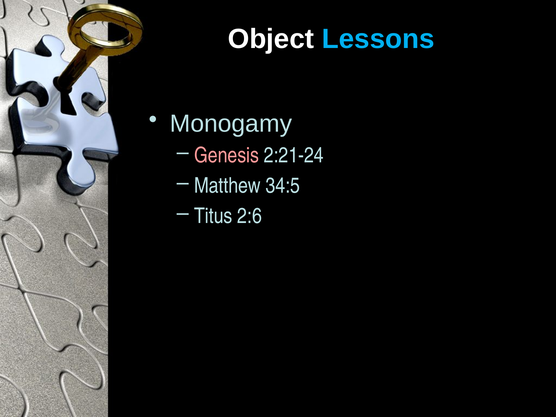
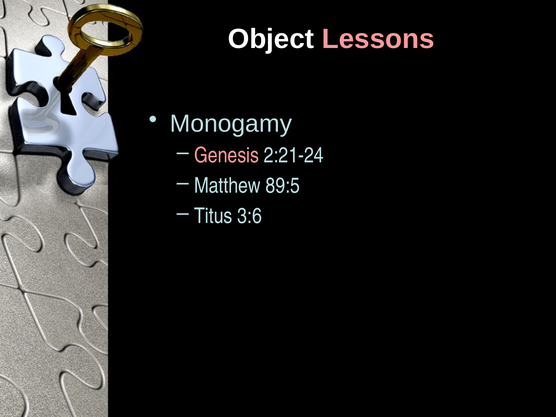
Lessons colour: light blue -> pink
34:5: 34:5 -> 89:5
2:6: 2:6 -> 3:6
